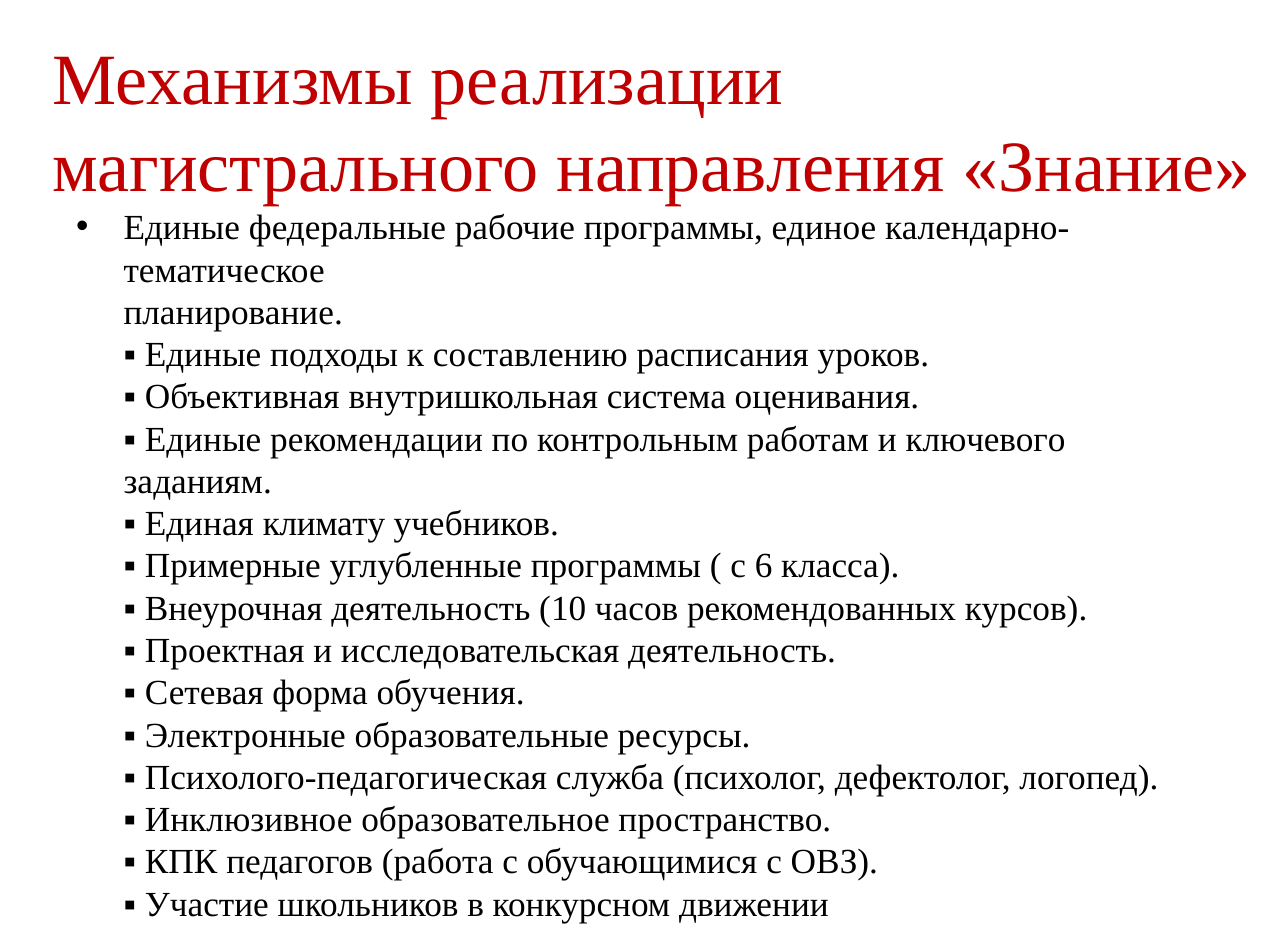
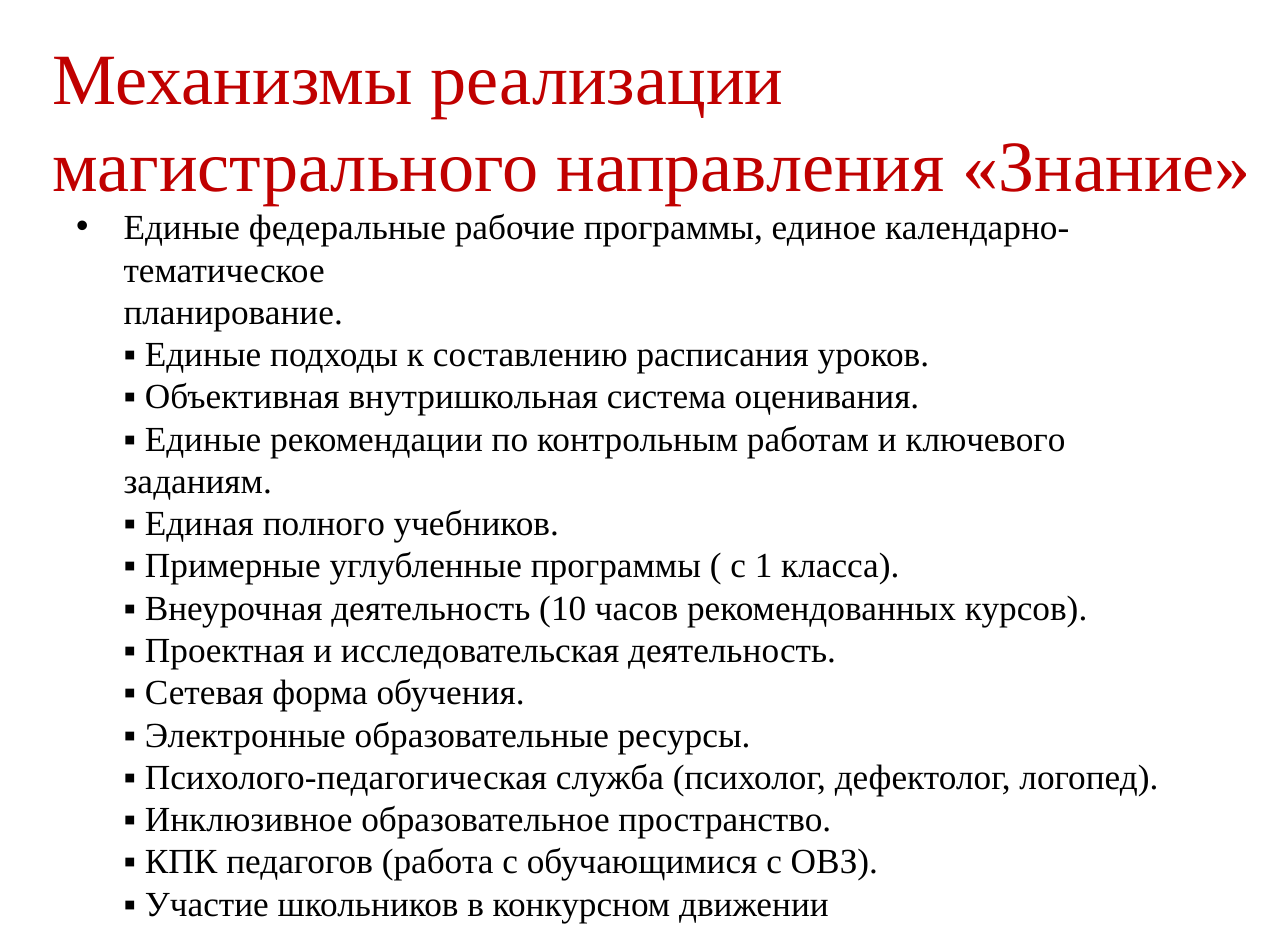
климату: климату -> полного
6: 6 -> 1
